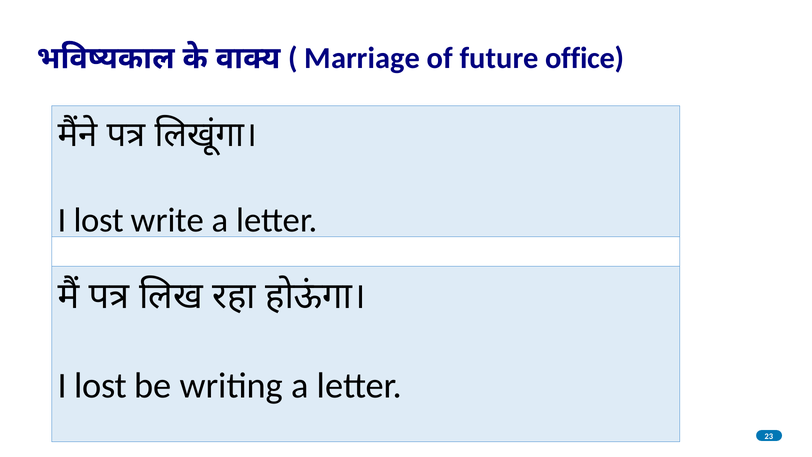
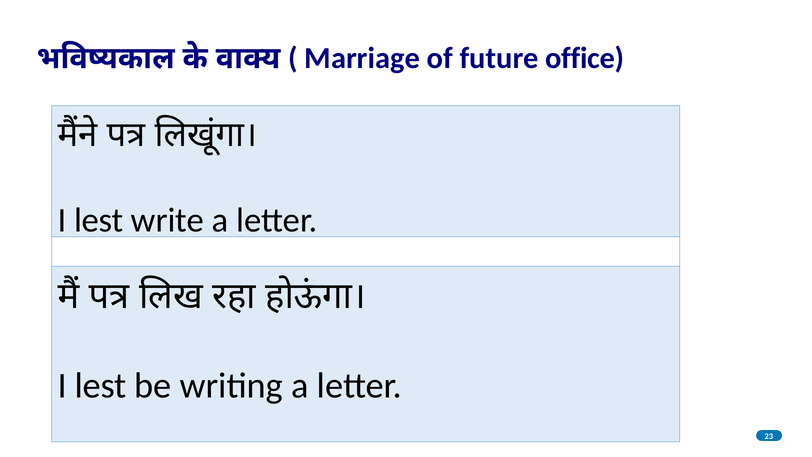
lost at (99, 220): lost -> lest
lost at (101, 386): lost -> lest
